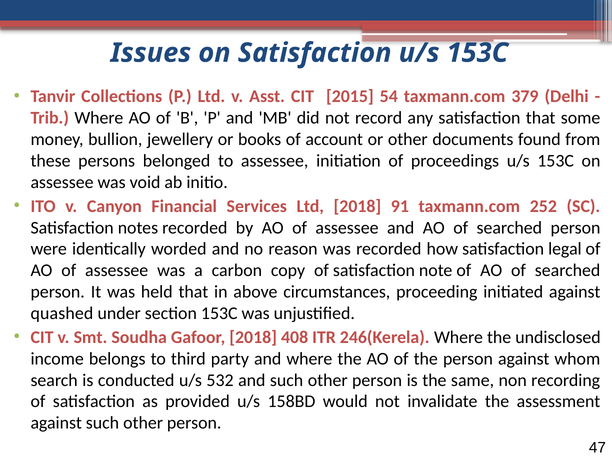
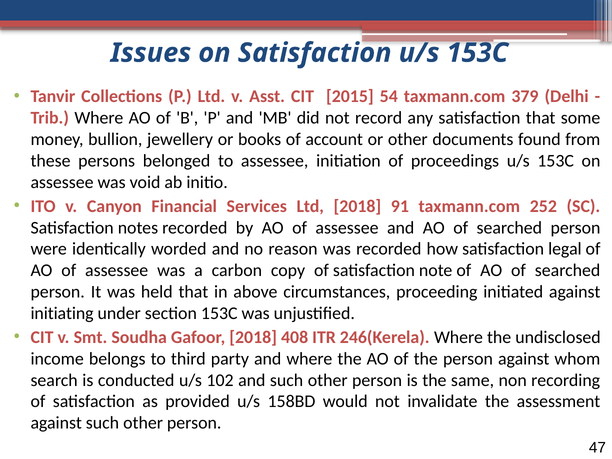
quashed: quashed -> initiating
532: 532 -> 102
